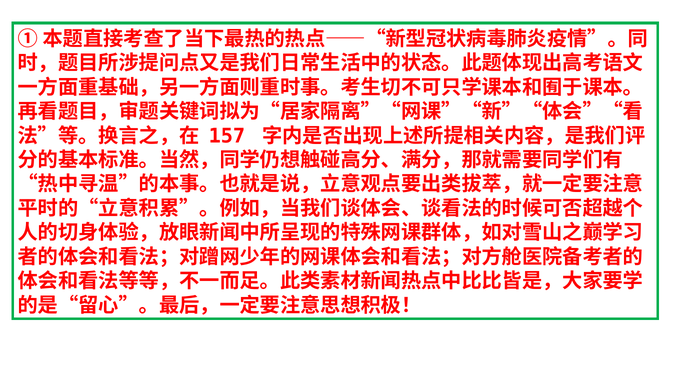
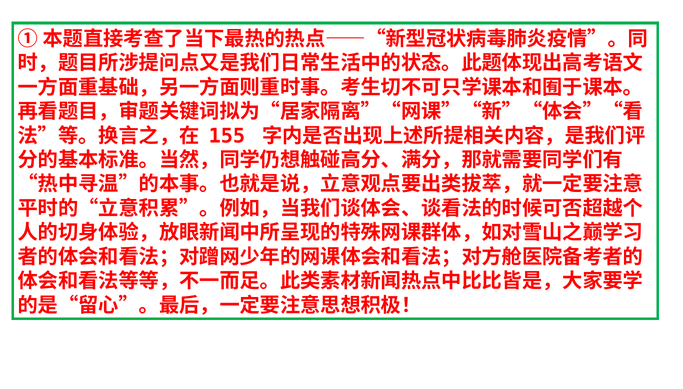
157: 157 -> 155
